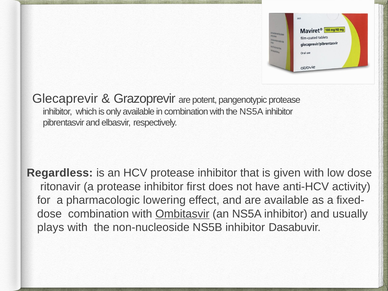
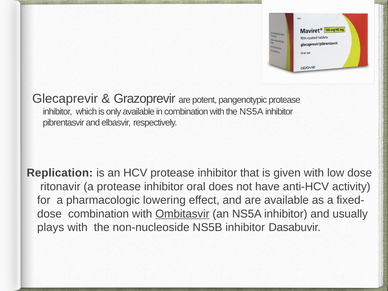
Regardless: Regardless -> Replication
first: first -> oral
